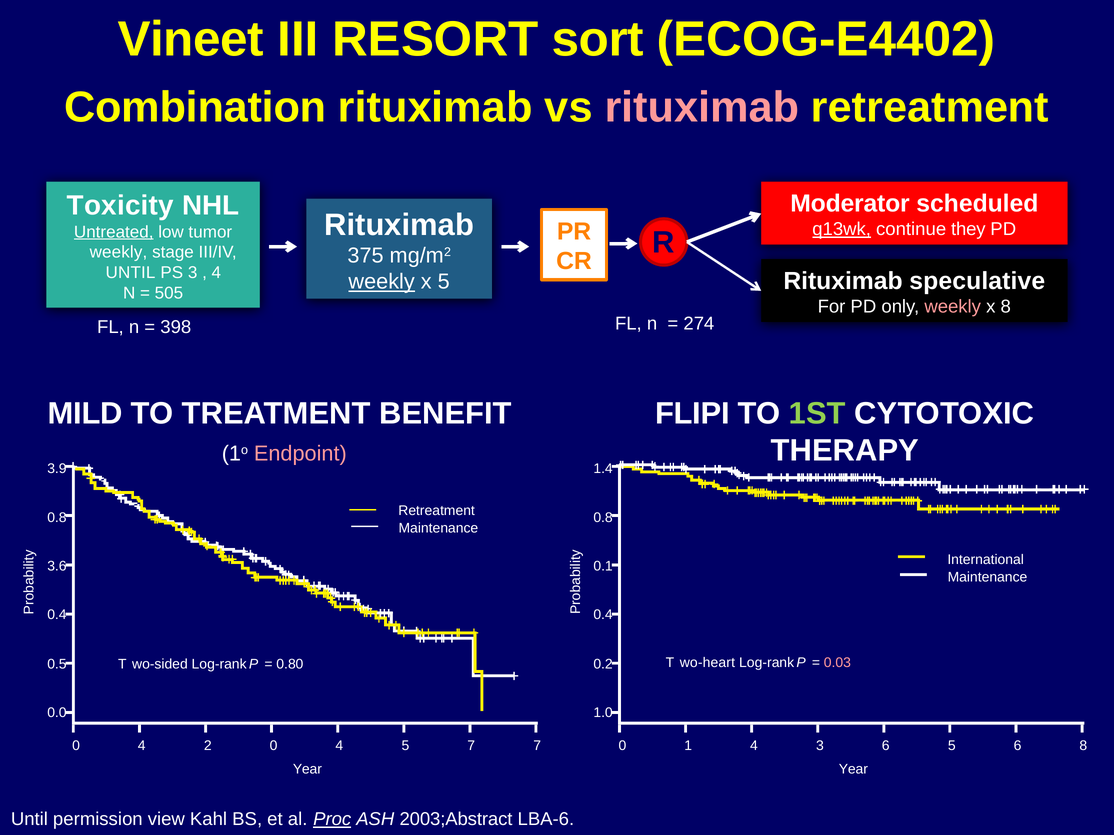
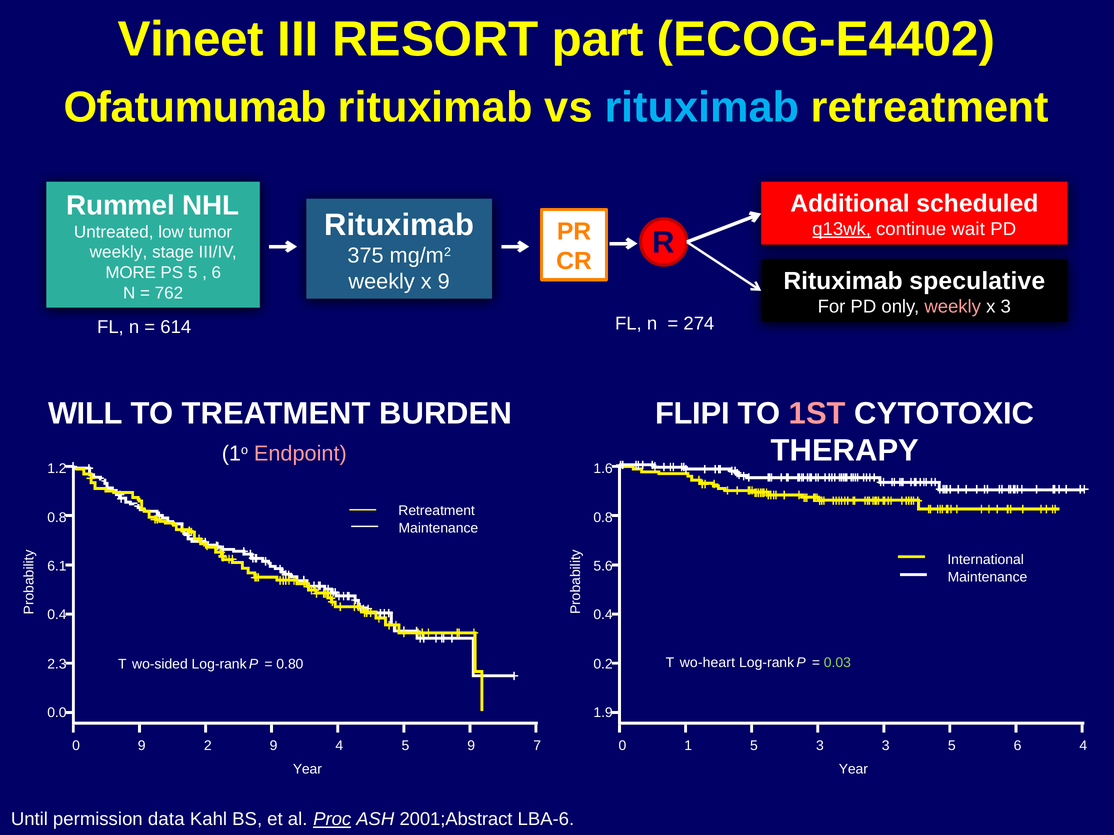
sort: sort -> part
Combination: Combination -> Ofatumumab
rituximab at (702, 108) colour: pink -> light blue
Moderator: Moderator -> Additional
Toxicity: Toxicity -> Rummel
they: they -> wait
Untreated underline: present -> none
UNTIL at (131, 273): UNTIL -> MORE
PS 3: 3 -> 5
4 at (216, 273): 4 -> 6
weekly at (382, 282) underline: present -> none
x 5: 5 -> 9
505: 505 -> 762
x 8: 8 -> 3
398: 398 -> 614
MILD: MILD -> WILL
BENEFIT: BENEFIT -> BURDEN
1ST colour: light green -> pink
3.9: 3.9 -> 1.2
1.4: 1.4 -> 1.6
3.6: 3.6 -> 6.1
0.1: 0.1 -> 5.6
0.03 colour: pink -> light green
0.5: 0.5 -> 2.3
1.0: 1.0 -> 1.9
4 at (142, 746): 4 -> 9
2 0: 0 -> 9
5 7: 7 -> 9
1 4: 4 -> 5
3 6: 6 -> 3
6 8: 8 -> 4
view: view -> data
2003;Abstract: 2003;Abstract -> 2001;Abstract
